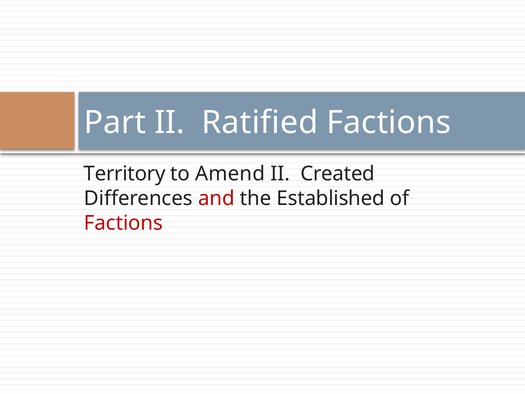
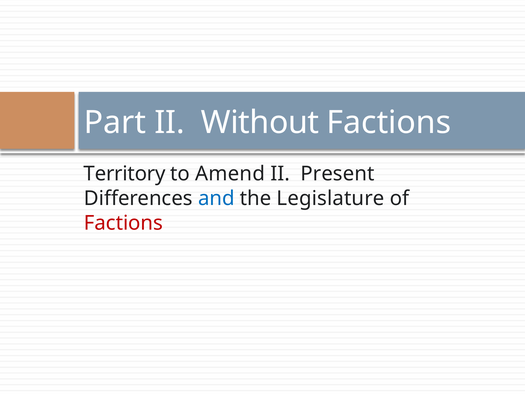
Ratified: Ratified -> Without
Created: Created -> Present
and colour: red -> blue
Established: Established -> Legislature
